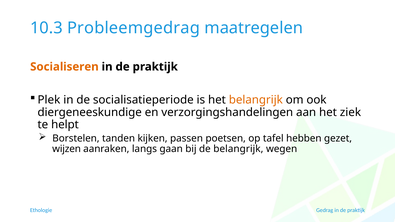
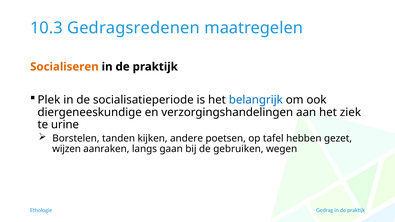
Probleemgedrag: Probleemgedrag -> Gedragsredenen
belangrijk at (256, 100) colour: orange -> blue
helpt: helpt -> urine
passen: passen -> andere
de belangrijk: belangrijk -> gebruiken
